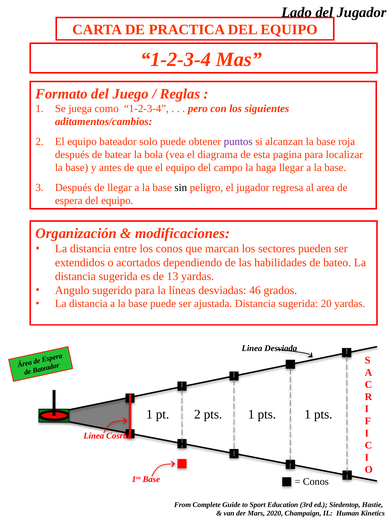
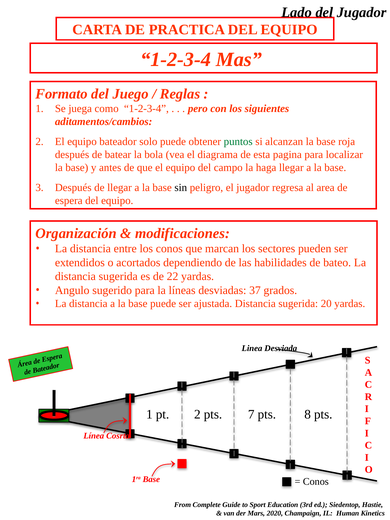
puntos colour: purple -> green
13: 13 -> 22
46: 46 -> 37
pts 1: 1 -> 7
pt 1: 1 -> 8
